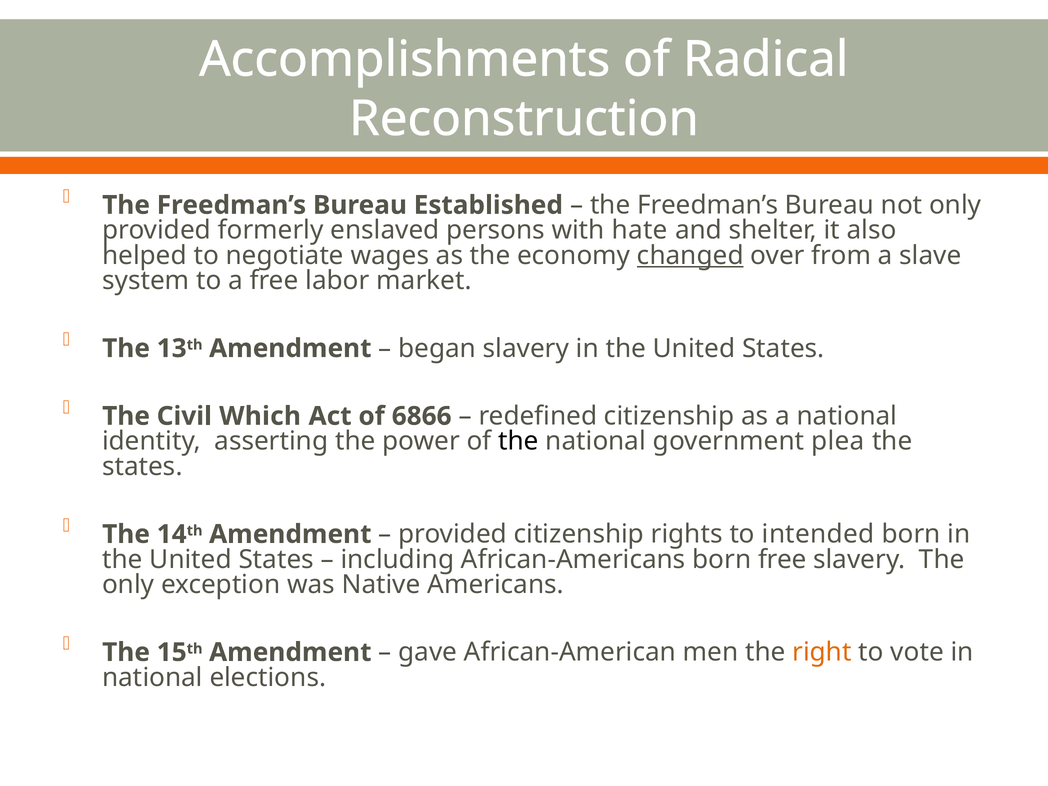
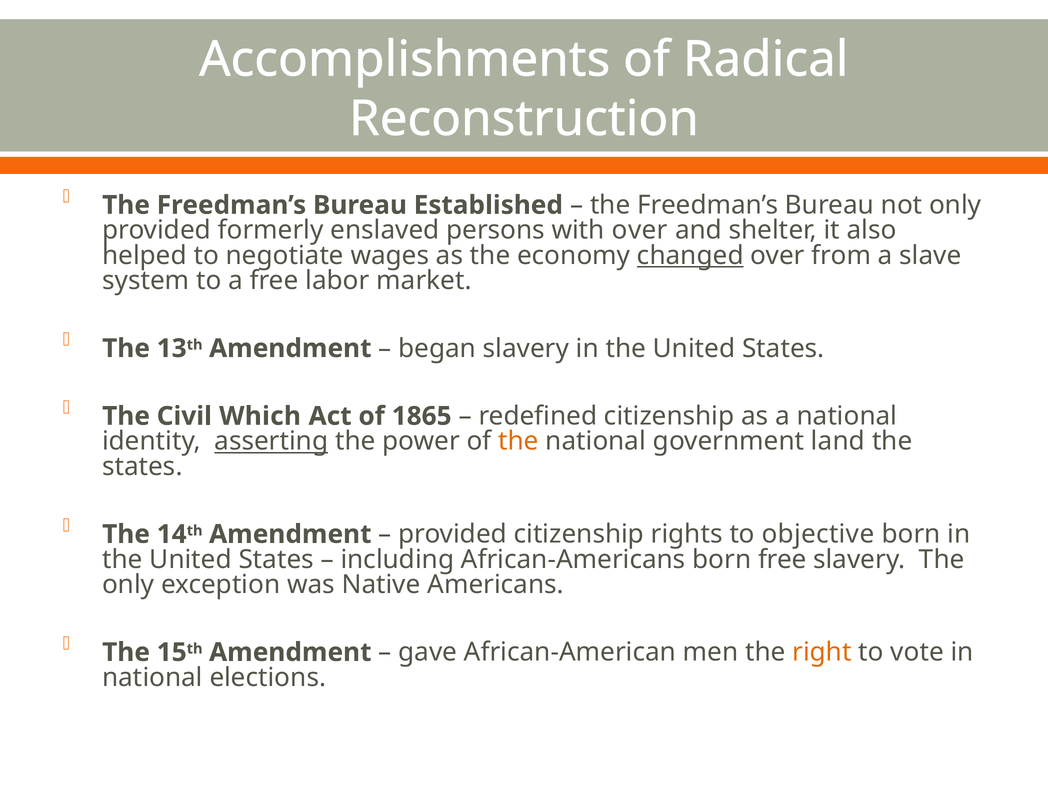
with hate: hate -> over
6866: 6866 -> 1865
asserting underline: none -> present
the at (519, 441) colour: black -> orange
plea: plea -> land
intended: intended -> objective
